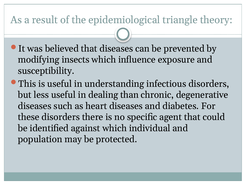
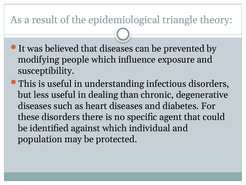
insects: insects -> people
